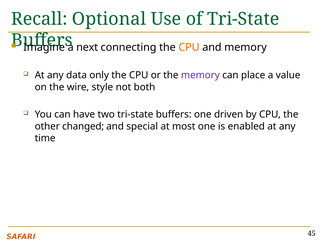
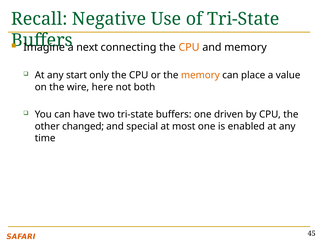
Optional: Optional -> Negative
data: data -> start
memory at (200, 75) colour: purple -> orange
style: style -> here
